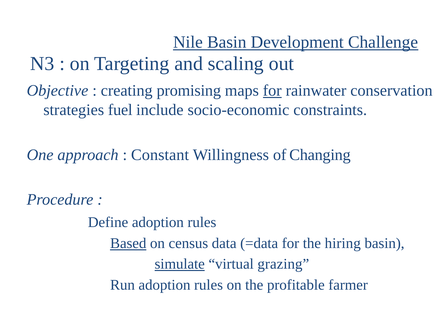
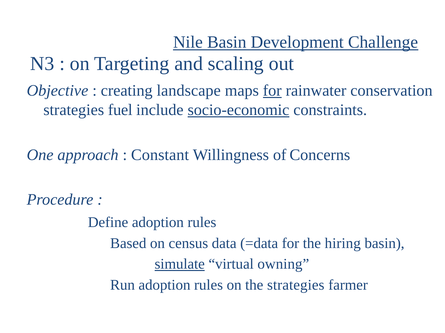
promising: promising -> landscape
socio-economic underline: none -> present
Changing: Changing -> Concerns
Based underline: present -> none
grazing: grazing -> owning
the profitable: profitable -> strategies
